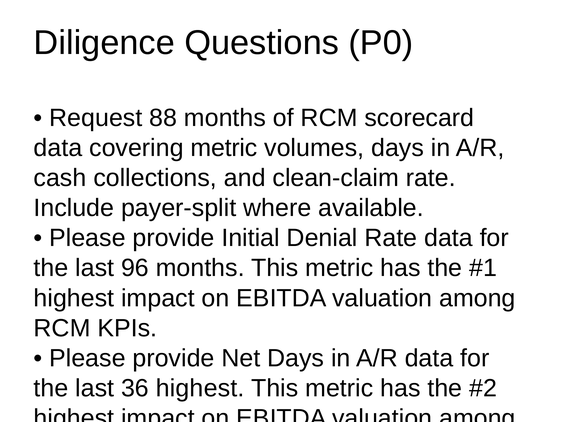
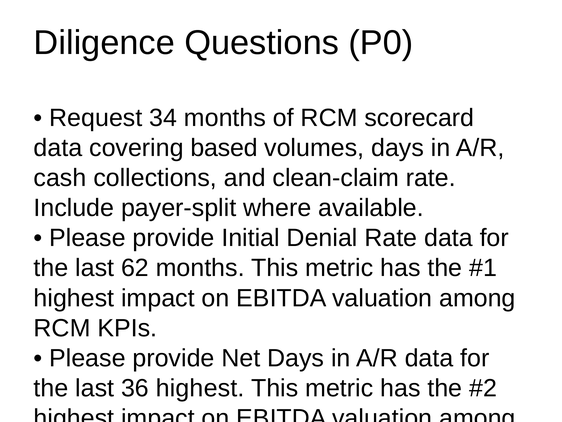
88: 88 -> 34
covering metric: metric -> based
96: 96 -> 62
